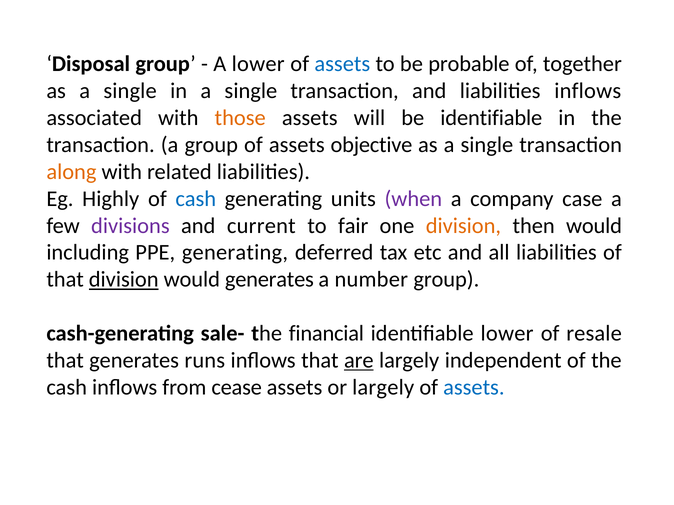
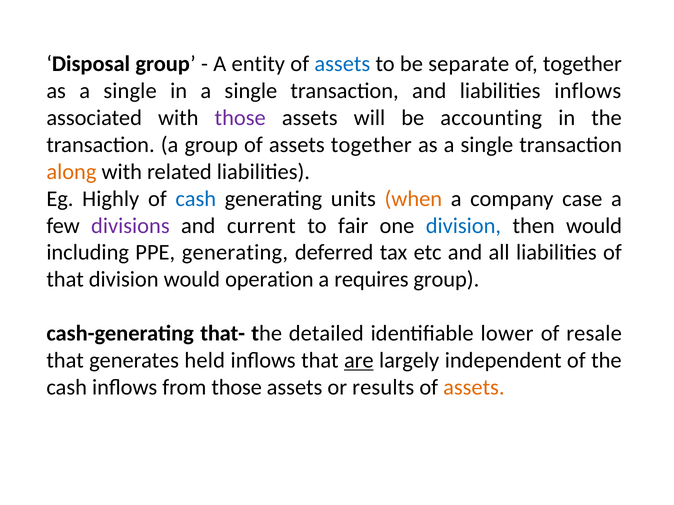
A lower: lower -> entity
probable: probable -> separate
those at (240, 118) colour: orange -> purple
be identifiable: identifiable -> accounting
assets objective: objective -> together
when colour: purple -> orange
division at (463, 226) colour: orange -> blue
division at (124, 280) underline: present -> none
would generates: generates -> operation
number: number -> requires
sale-: sale- -> that-
financial: financial -> detailed
runs: runs -> held
from cease: cease -> those
or largely: largely -> results
assets at (474, 388) colour: blue -> orange
